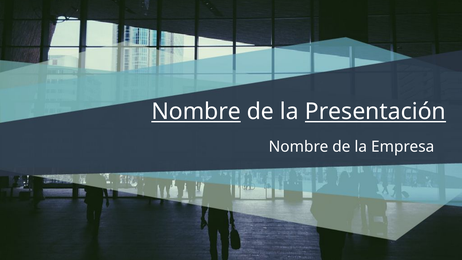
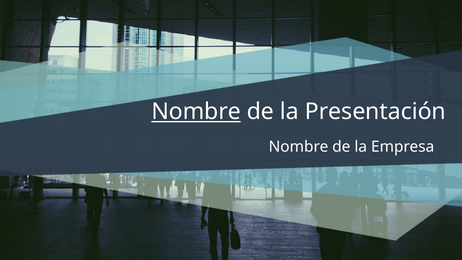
Presentación underline: present -> none
